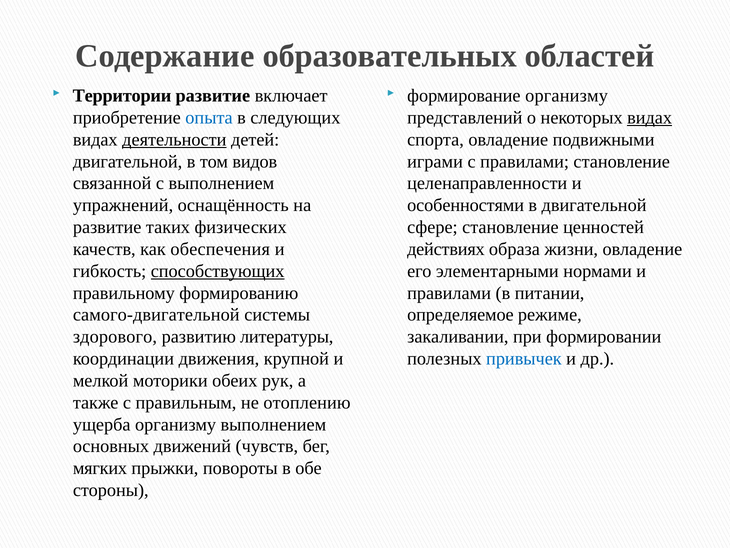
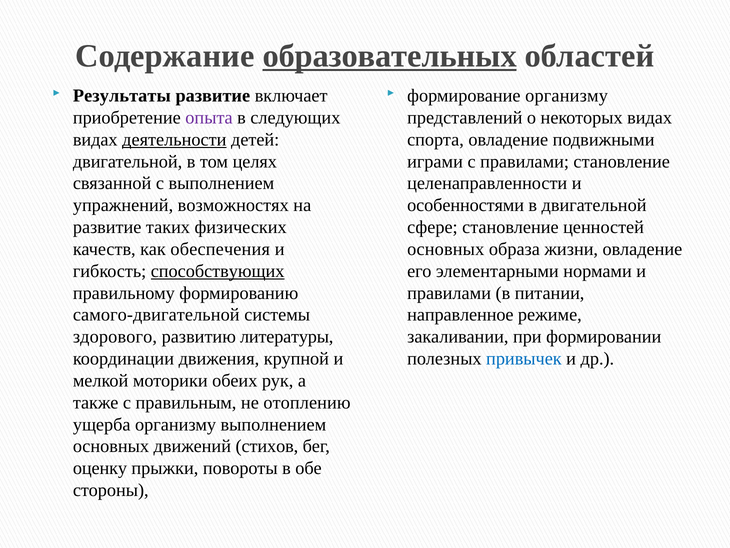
образовательных underline: none -> present
Территории: Территории -> Результаты
опыта colour: blue -> purple
видах at (650, 118) underline: present -> none
видов: видов -> целях
оснащённость: оснащённость -> возможностях
действиях at (446, 249): действиях -> основных
определяемое: определяемое -> направленное
чувств: чувств -> стихов
мягких: мягких -> оценку
